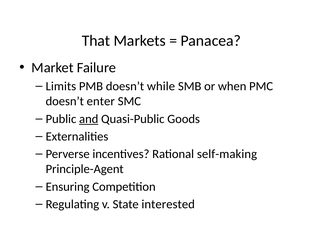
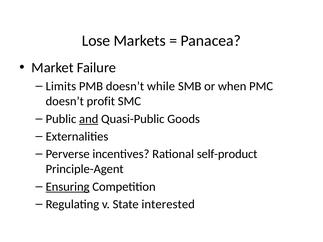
That: That -> Lose
enter: enter -> profit
self-making: self-making -> self-product
Ensuring underline: none -> present
